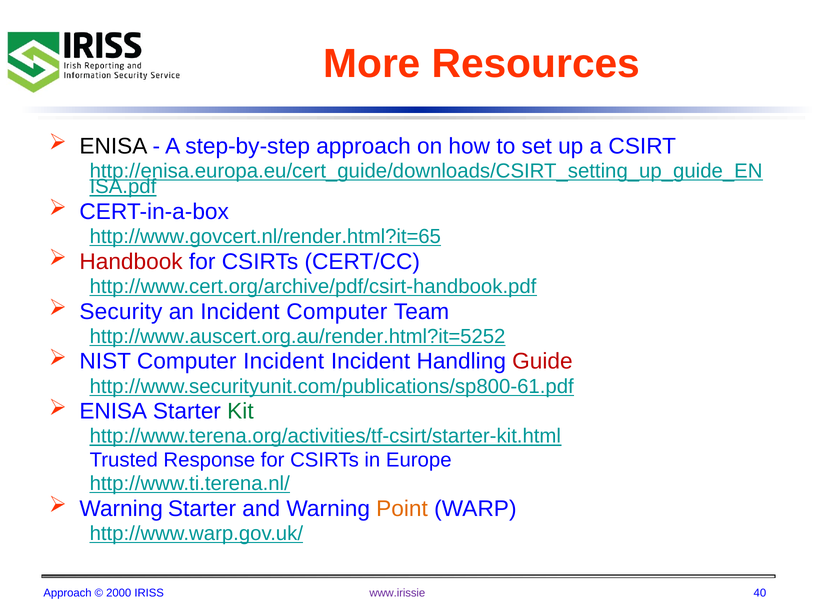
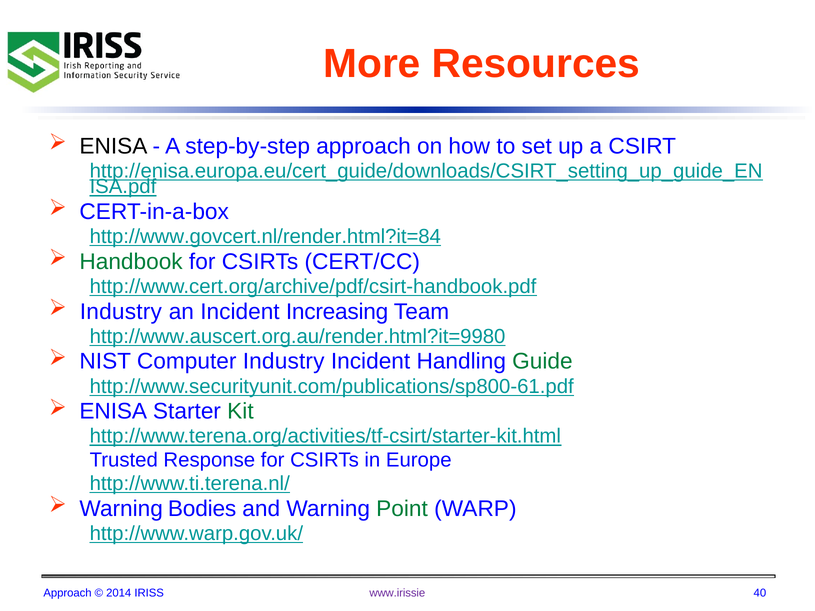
http://www.govcert.nl/render.html?it=65: http://www.govcert.nl/render.html?it=65 -> http://www.govcert.nl/render.html?it=84
Handbook colour: red -> green
Security at (121, 312): Security -> Industry
Incident Computer: Computer -> Increasing
http://www.auscert.org.au/render.html?it=5252: http://www.auscert.org.au/render.html?it=5252 -> http://www.auscert.org.au/render.html?it=9980
Computer Incident: Incident -> Industry
Guide colour: red -> green
Warning Starter: Starter -> Bodies
Point colour: orange -> green
2000: 2000 -> 2014
